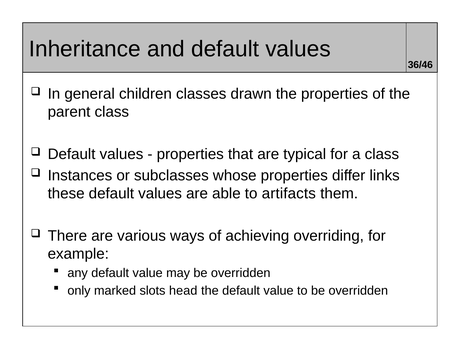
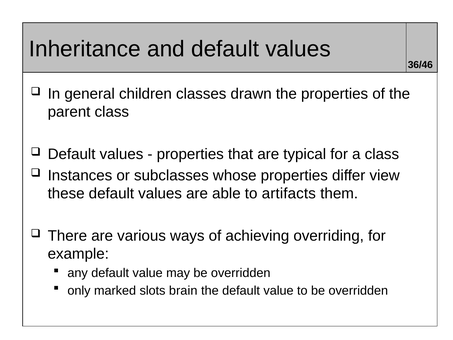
links: links -> view
head: head -> brain
